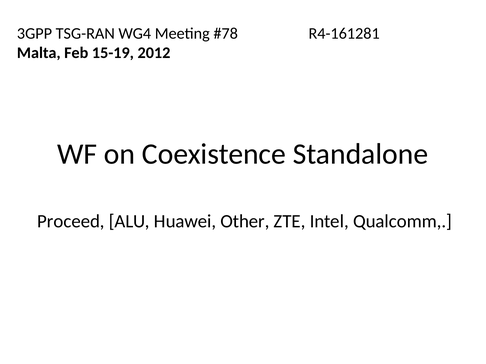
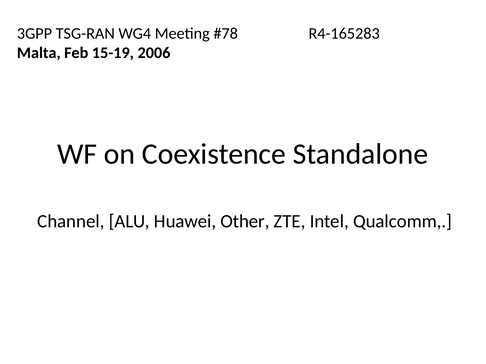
R4-161281: R4-161281 -> R4-165283
2012: 2012 -> 2006
Proceed: Proceed -> Channel
